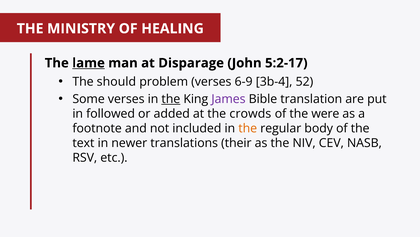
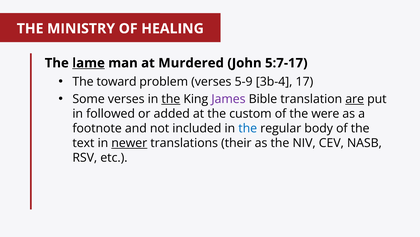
Disparage: Disparage -> Murdered
5:2-17: 5:2-17 -> 5:7-17
should: should -> toward
6-9: 6-9 -> 5-9
52: 52 -> 17
are underline: none -> present
crowds: crowds -> custom
the at (248, 128) colour: orange -> blue
newer underline: none -> present
